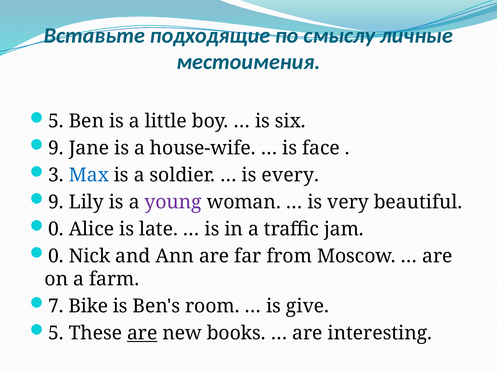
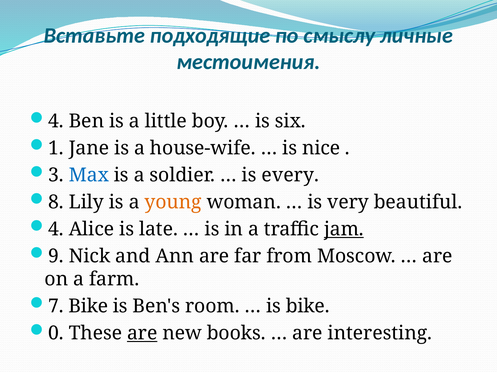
5 at (56, 122): 5 -> 4
9 at (56, 149): 9 -> 1
face: face -> nice
9 at (56, 203): 9 -> 8
young colour: purple -> orange
0 at (56, 230): 0 -> 4
jam underline: none -> present
0 at (56, 257): 0 -> 9
is give: give -> bike
5 at (56, 334): 5 -> 0
